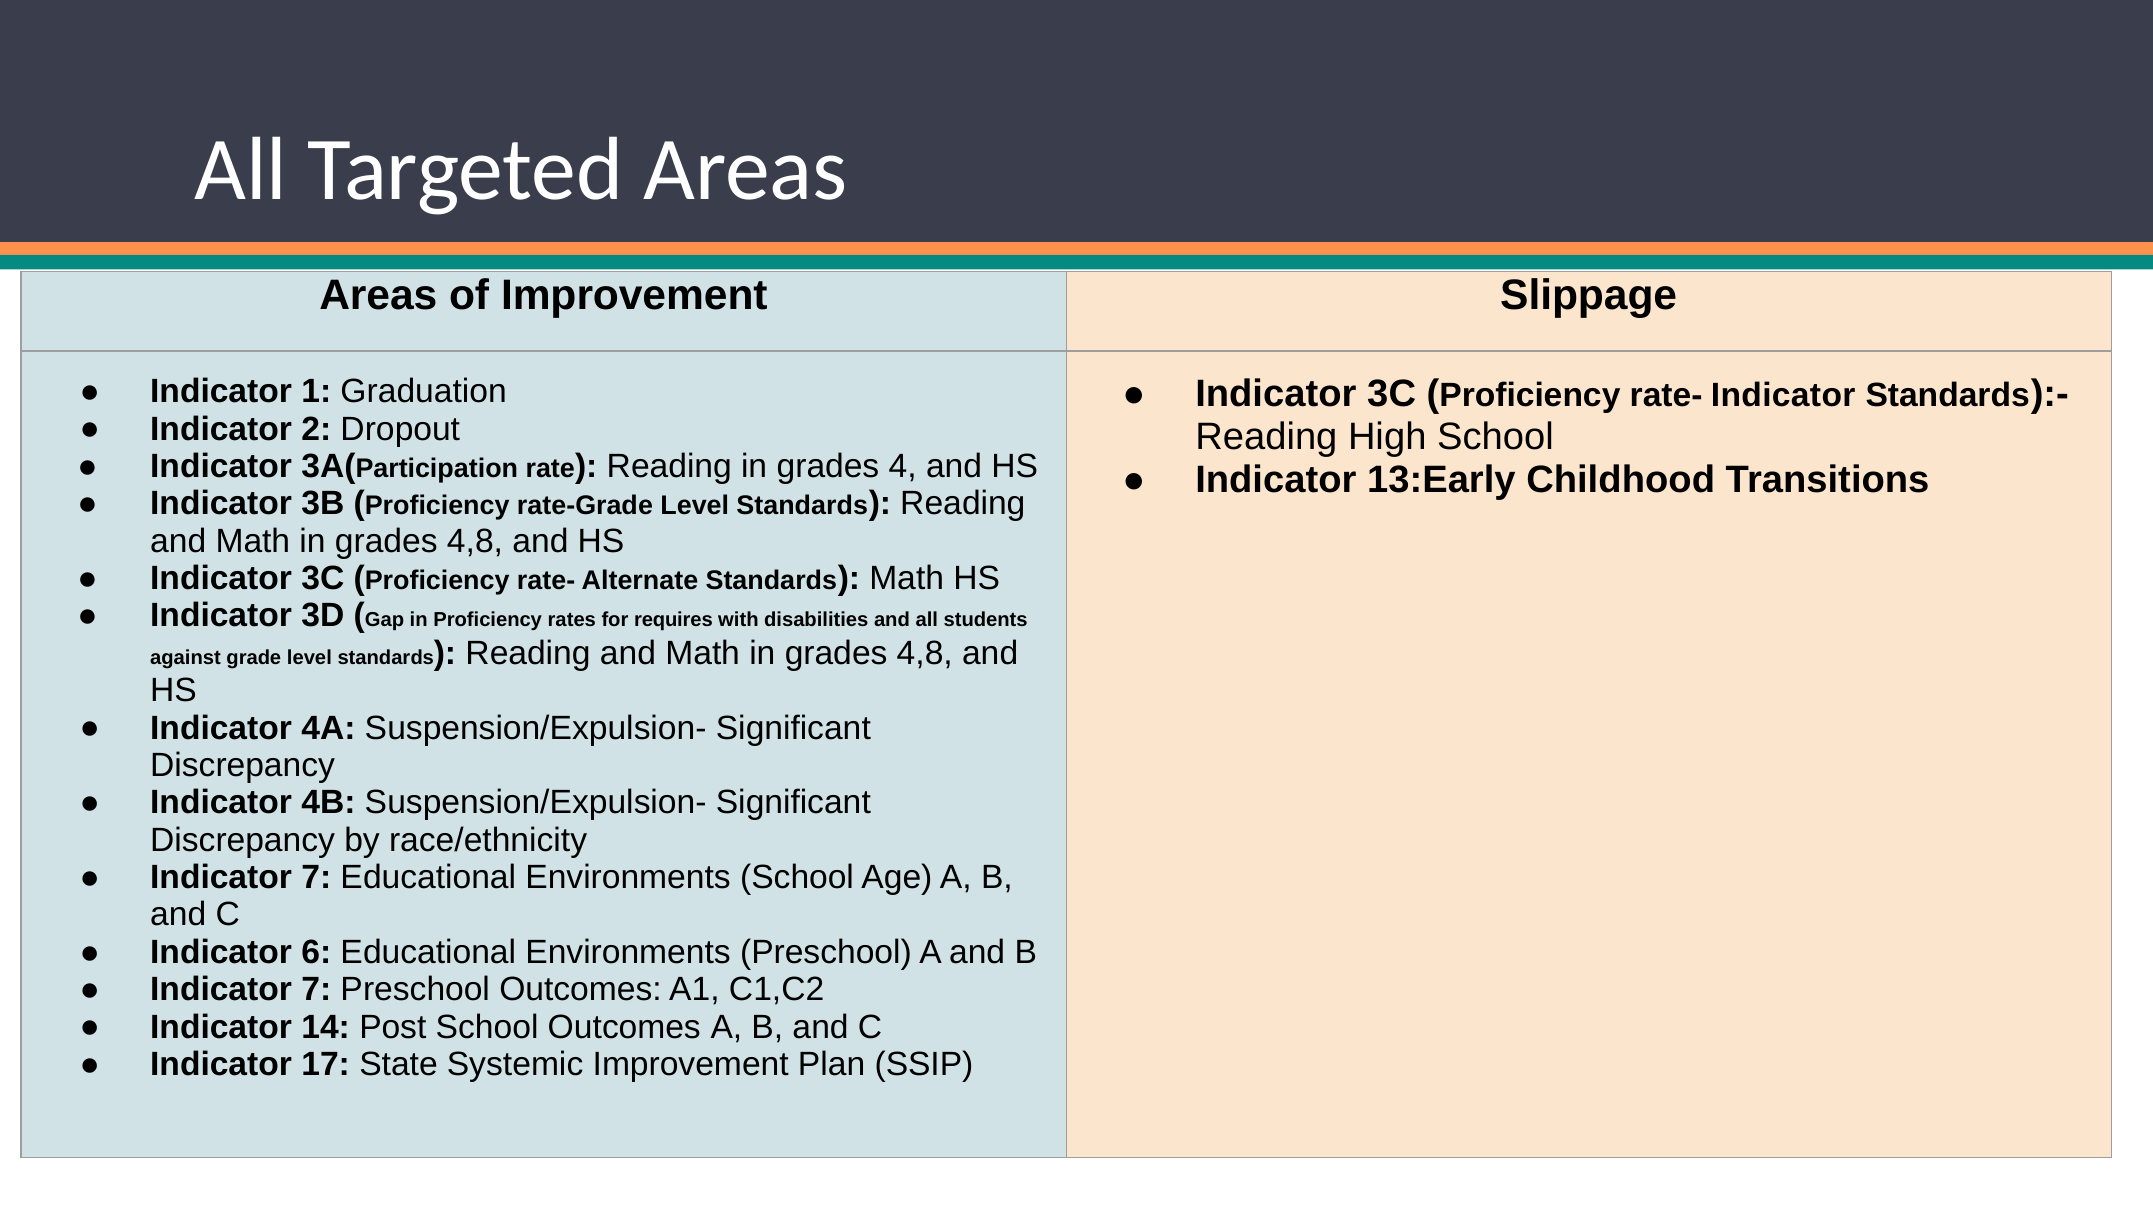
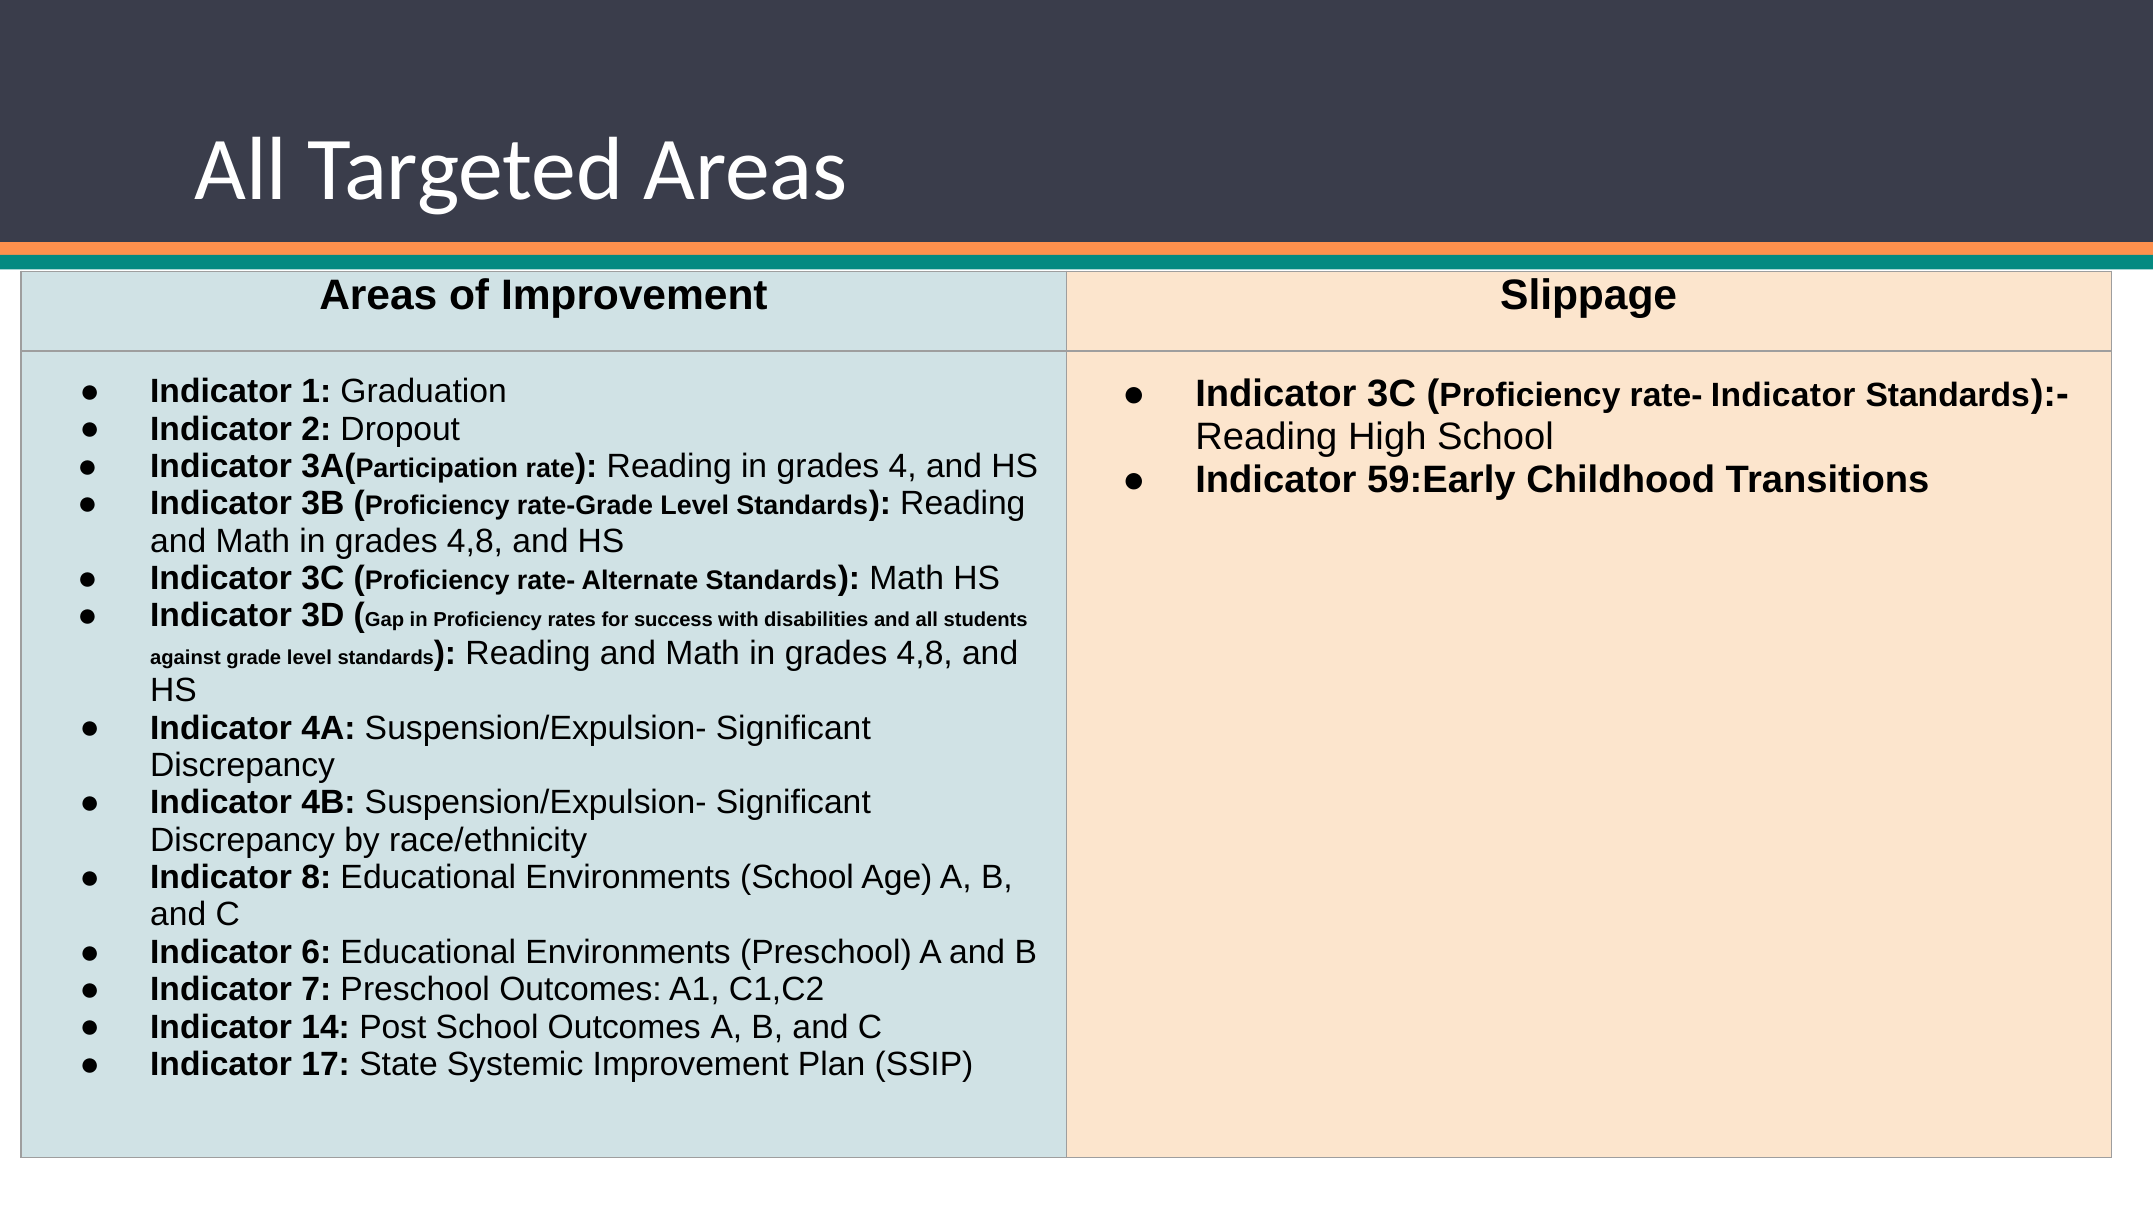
13:Early: 13:Early -> 59:Early
requires: requires -> success
7 at (316, 878): 7 -> 8
